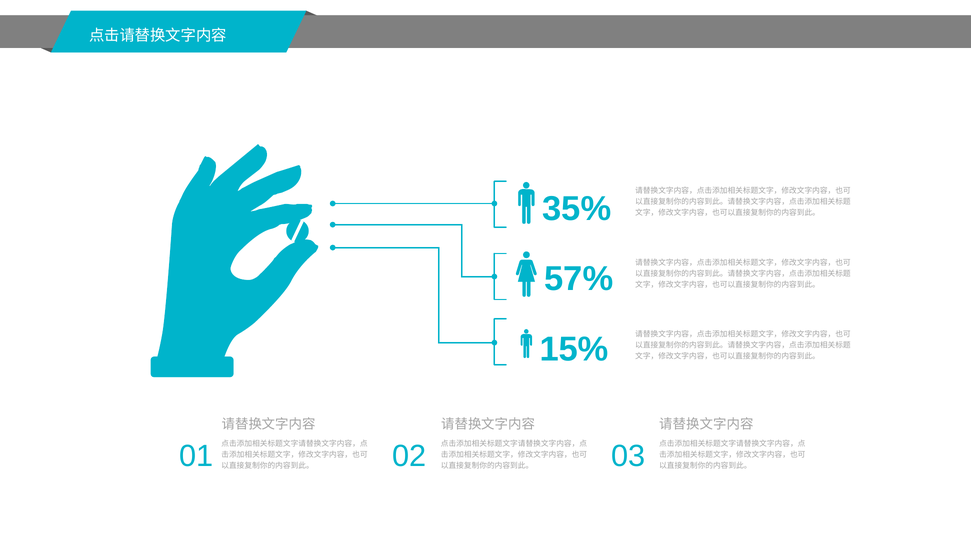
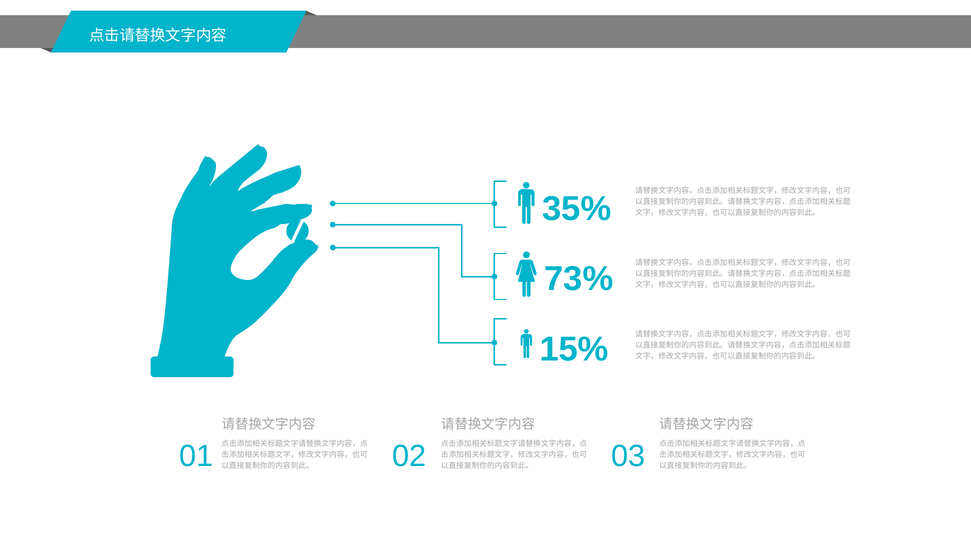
57%: 57% -> 73%
